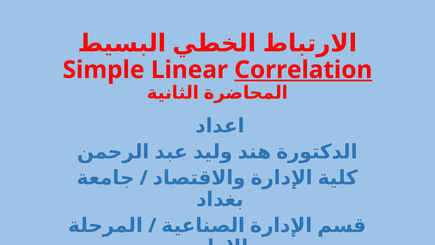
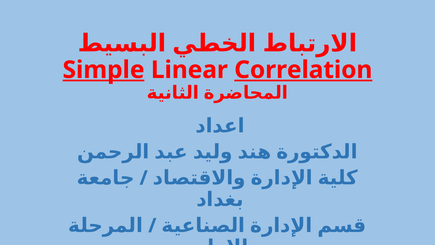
Simple underline: none -> present
